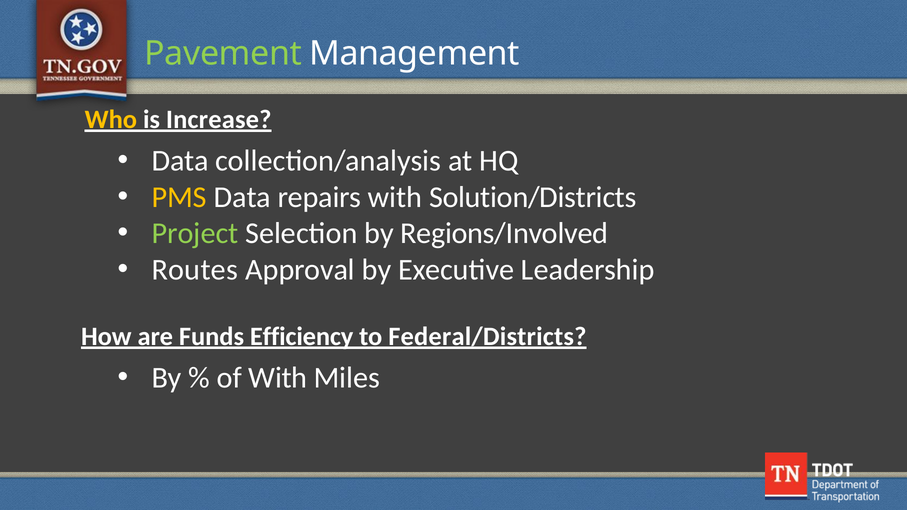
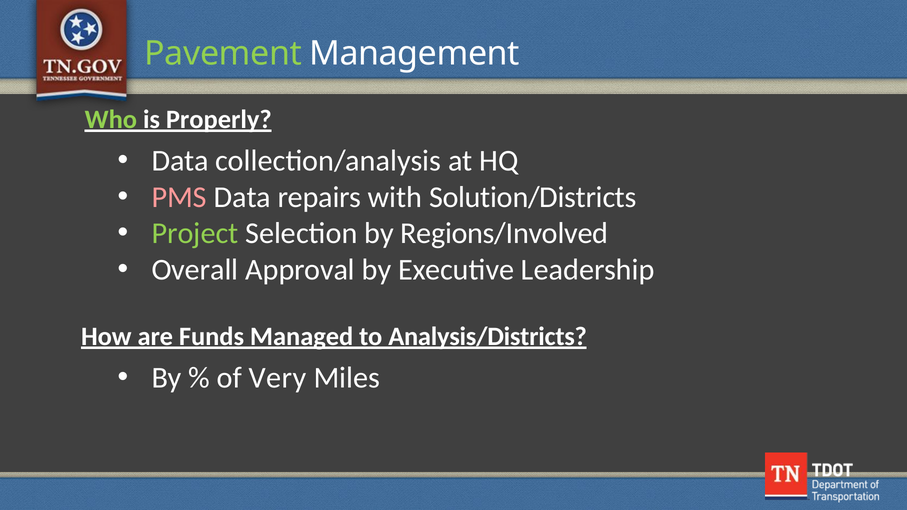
Who colour: yellow -> light green
Increase: Increase -> Properly
PMS colour: yellow -> pink
Routes: Routes -> Overall
Efficiency: Efficiency -> Managed
Federal/Districts: Federal/Districts -> Analysis/Districts
of With: With -> Very
